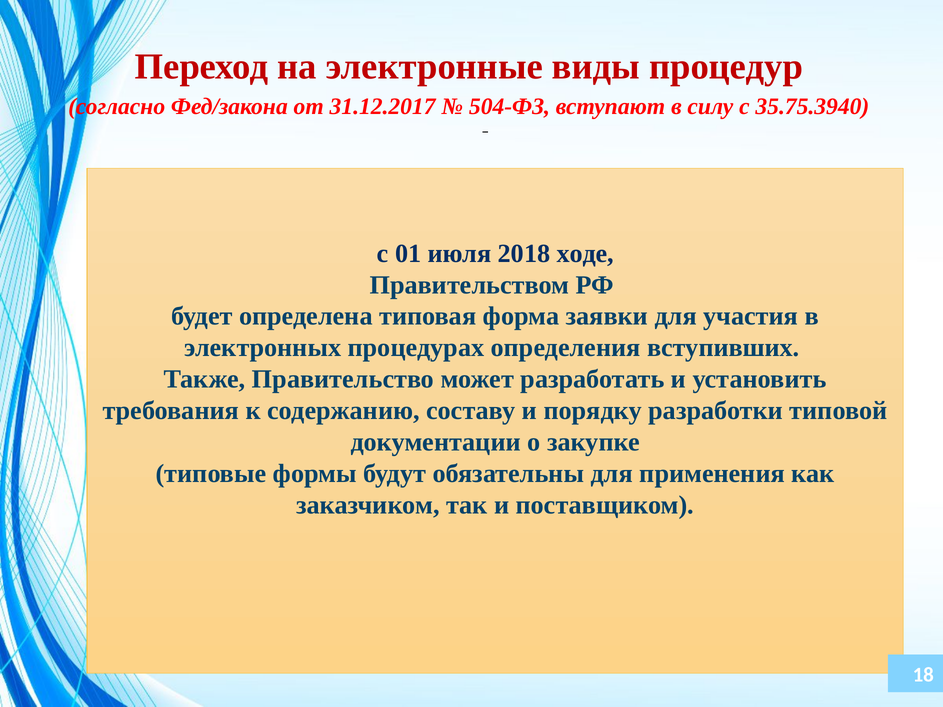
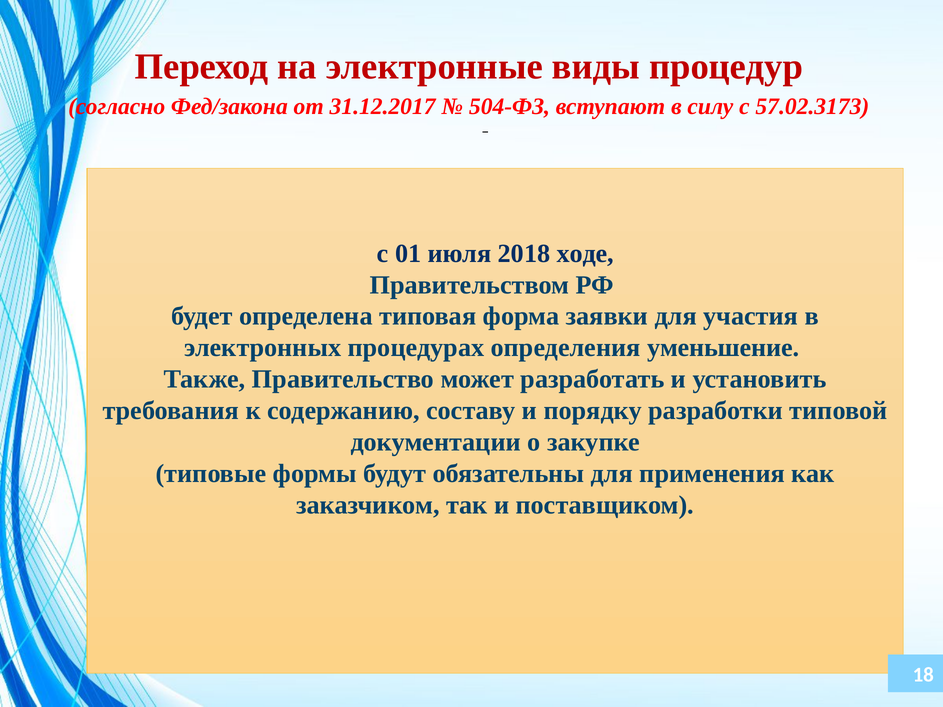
35.75.3940: 35.75.3940 -> 57.02.3173
вступивших: вступивших -> уменьшение
